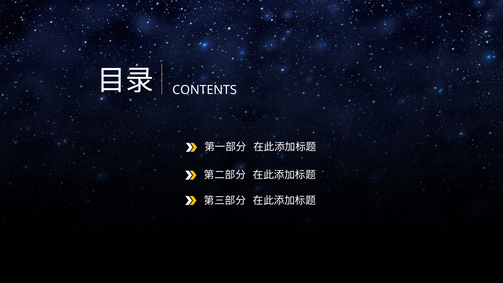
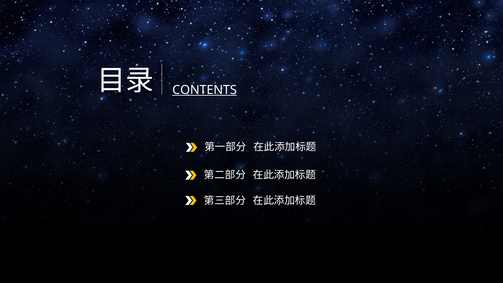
CONTENTS underline: none -> present
